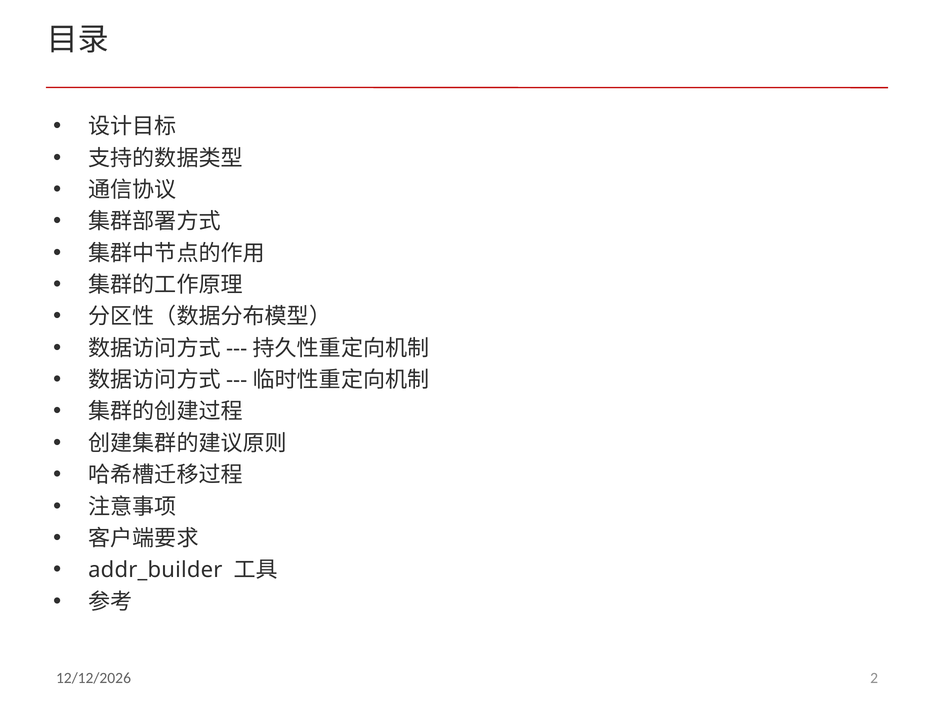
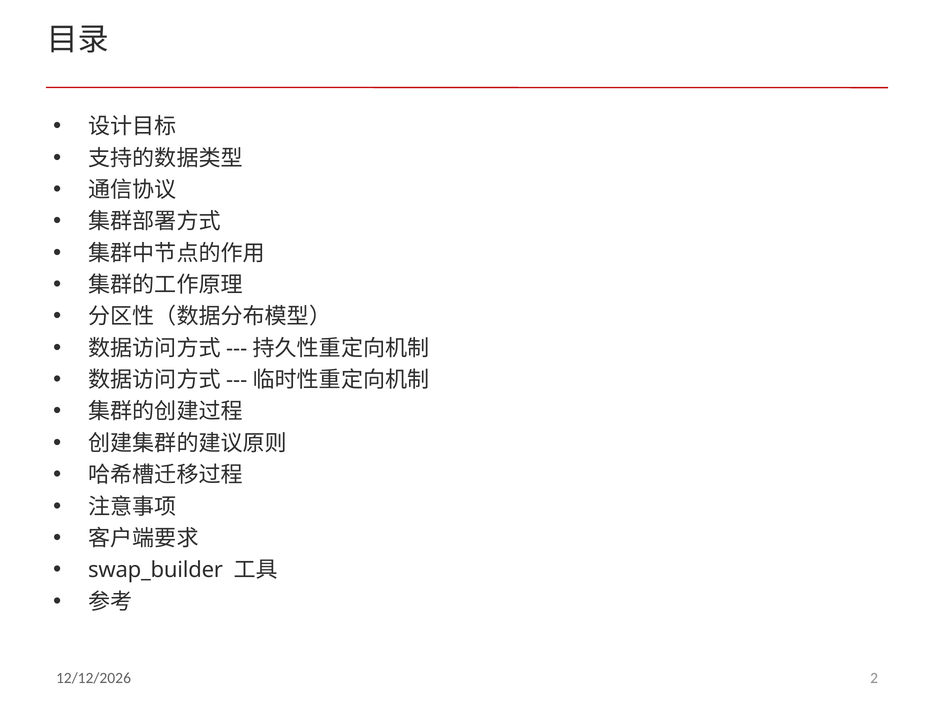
addr_builder: addr_builder -> swap_builder
